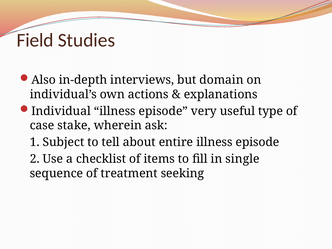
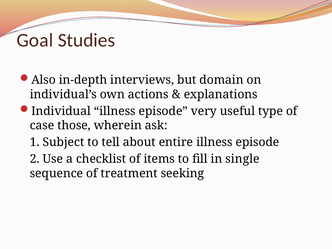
Field: Field -> Goal
stake: stake -> those
